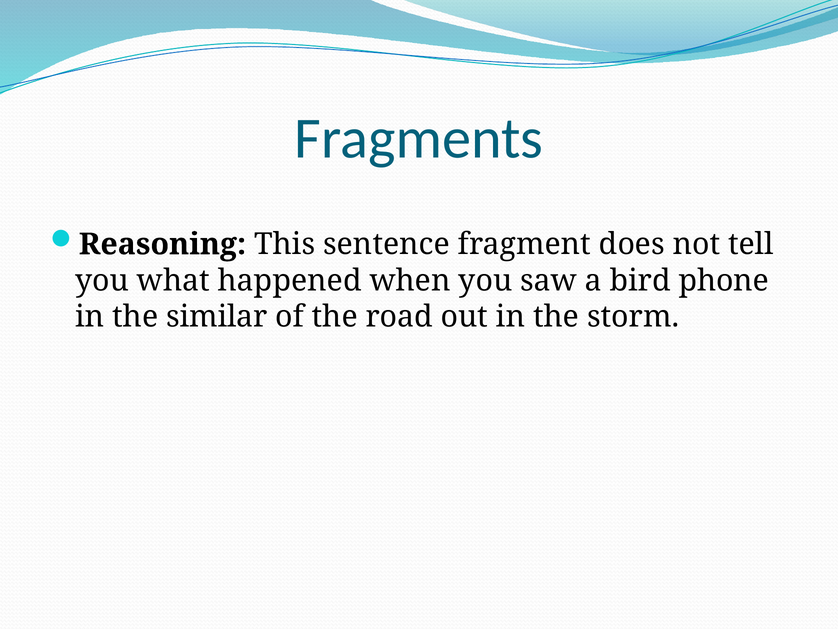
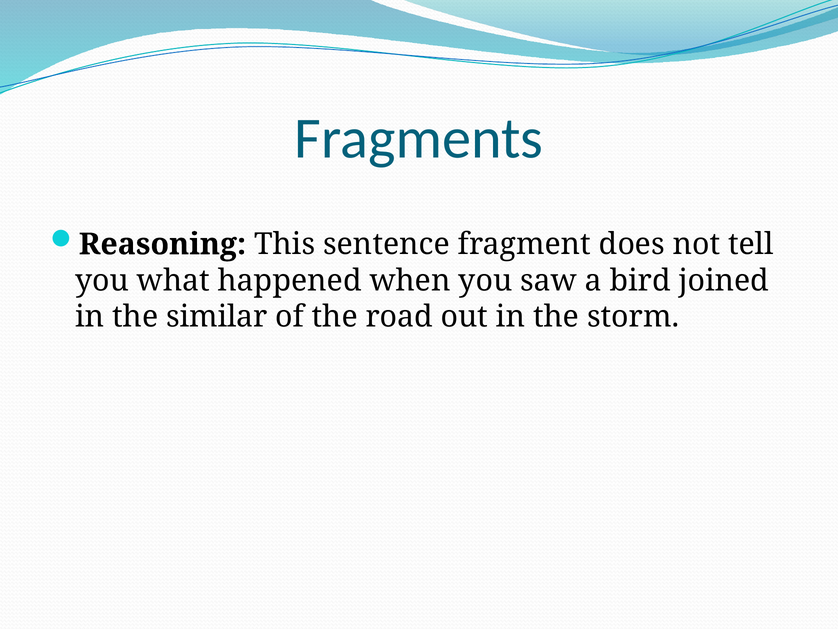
phone: phone -> joined
